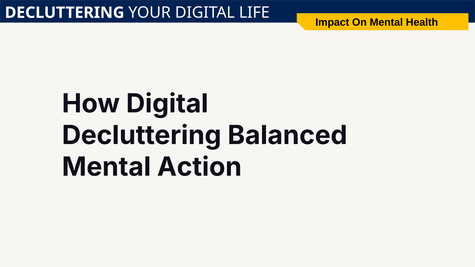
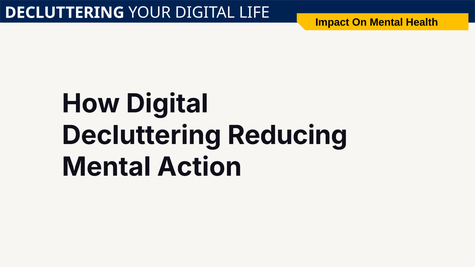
Balanced: Balanced -> Reducing
